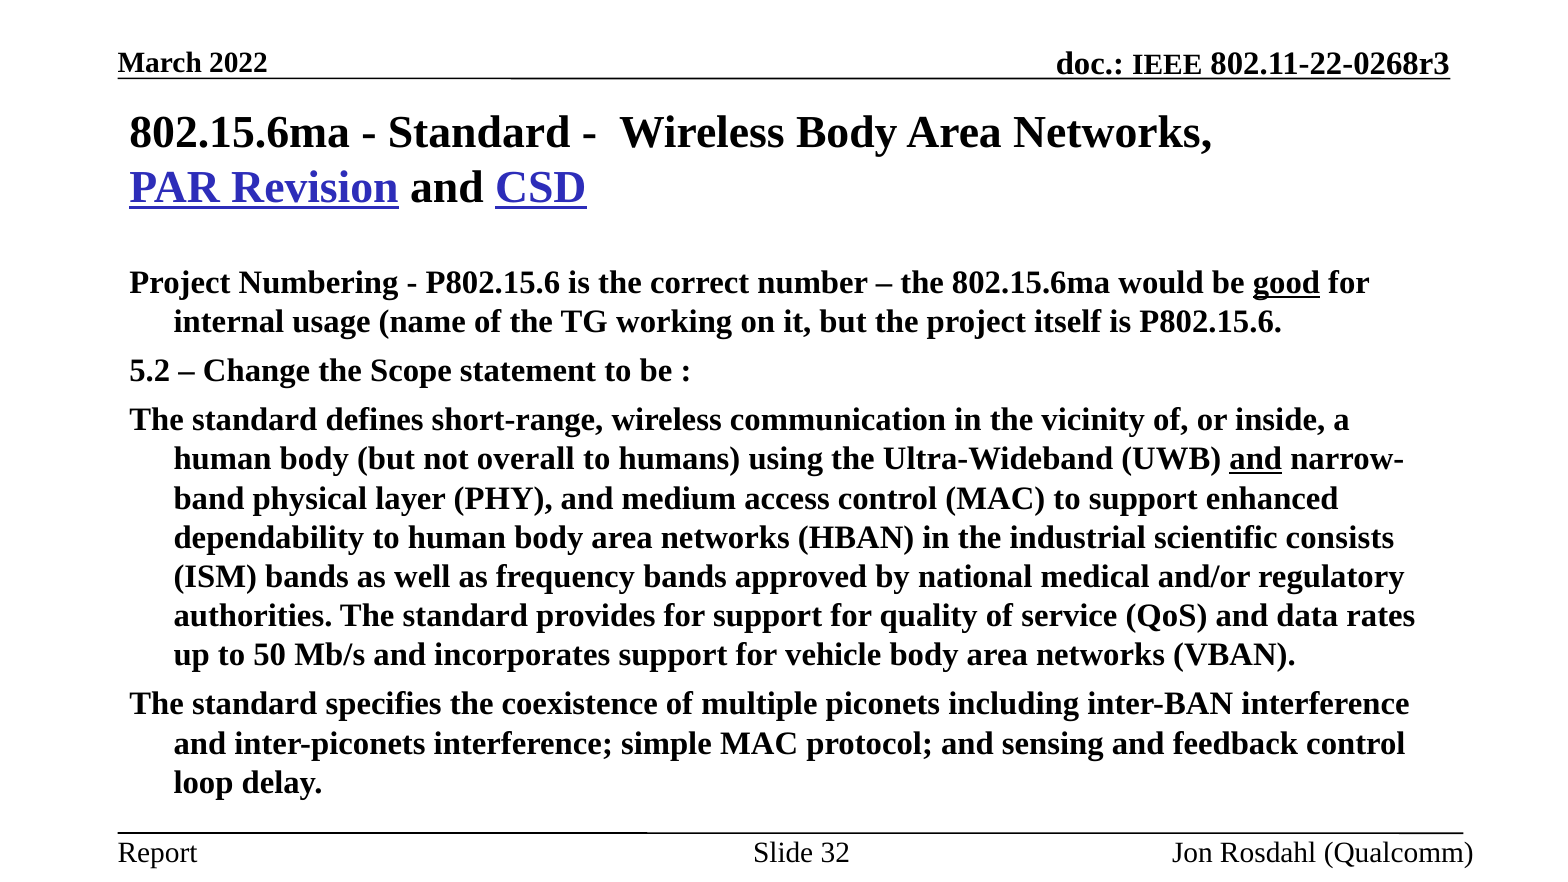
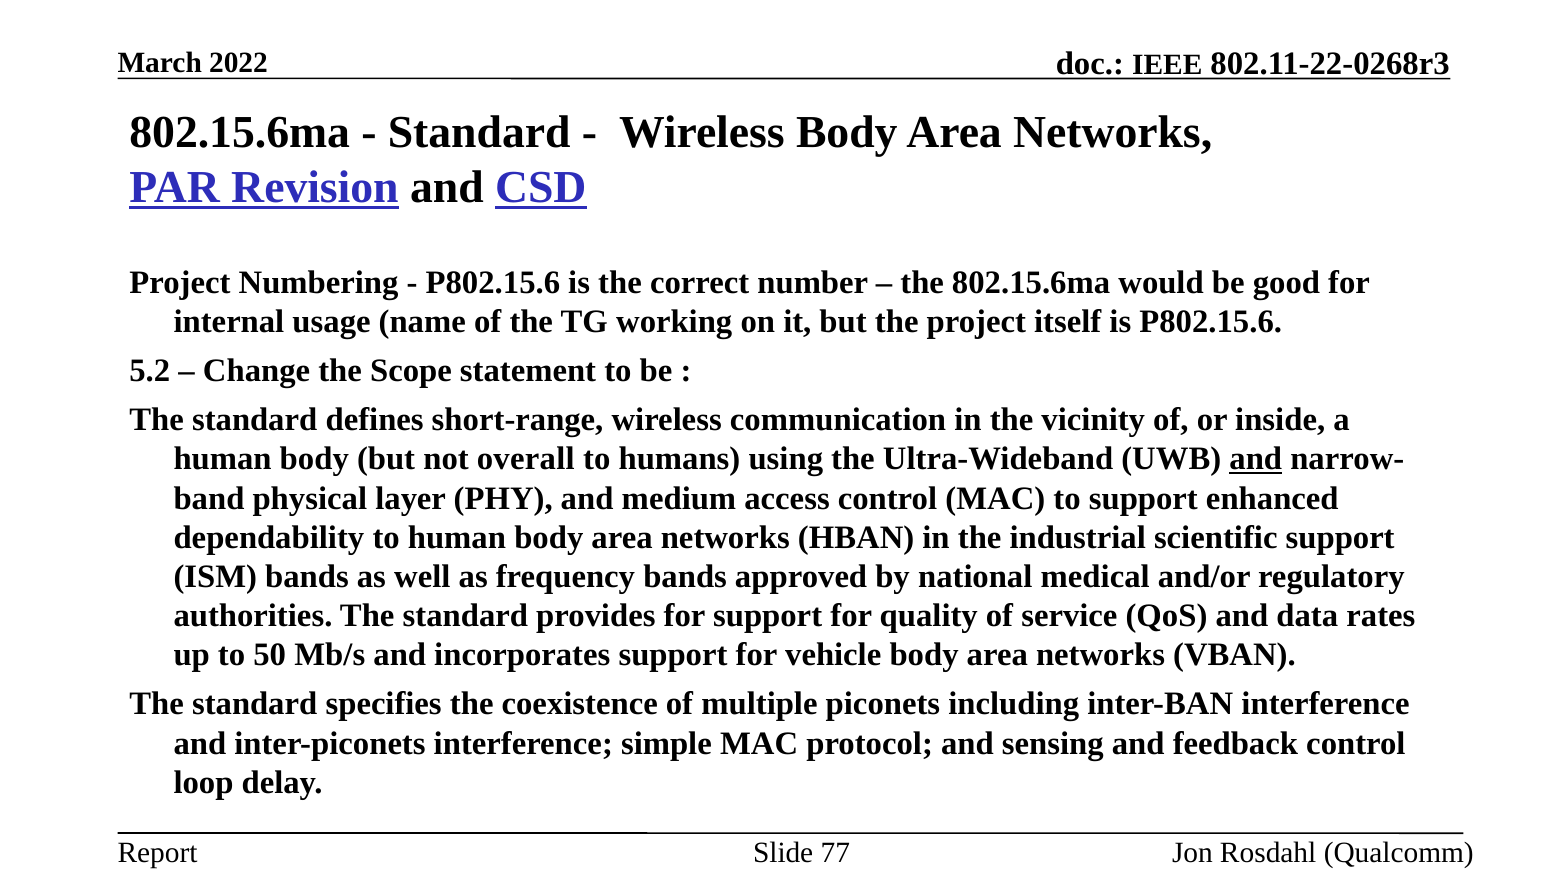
good underline: present -> none
scientific consists: consists -> support
32: 32 -> 77
